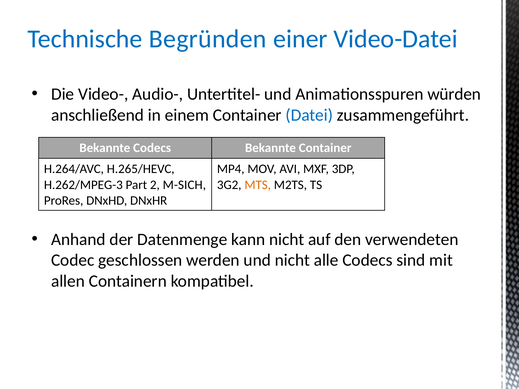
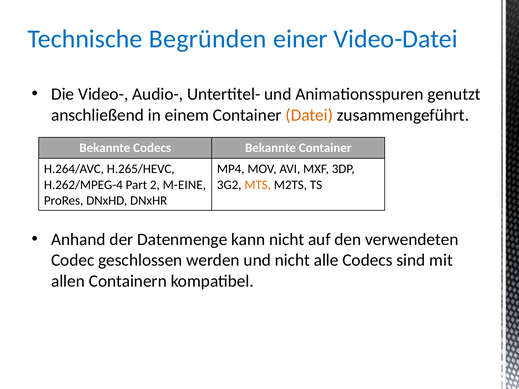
würden: würden -> genutzt
Datei colour: blue -> orange
H.262/MPEG-3: H.262/MPEG-3 -> H.262/MPEG-4
M-SICH: M-SICH -> M-EINE
